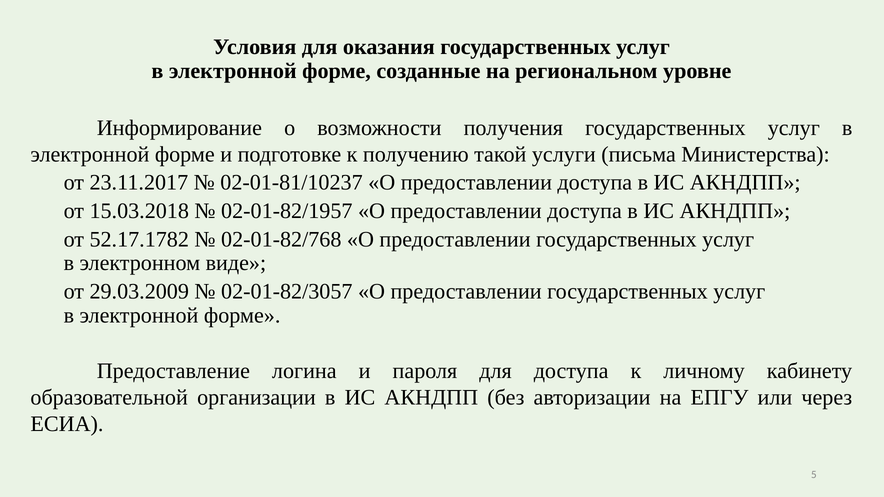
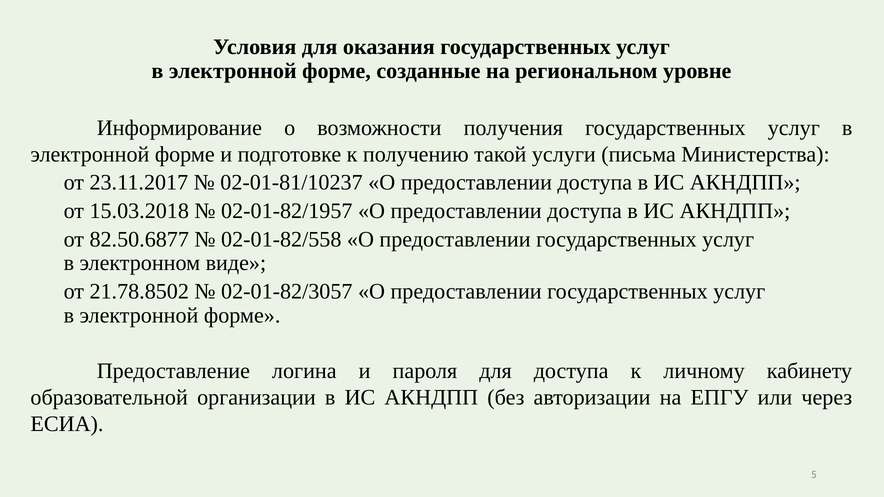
52.17.1782: 52.17.1782 -> 82.50.6877
02-01-82/768: 02-01-82/768 -> 02-01-82/558
29.03.2009: 29.03.2009 -> 21.78.8502
